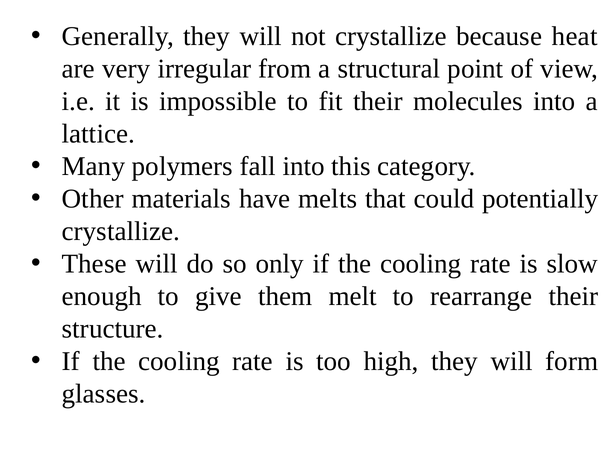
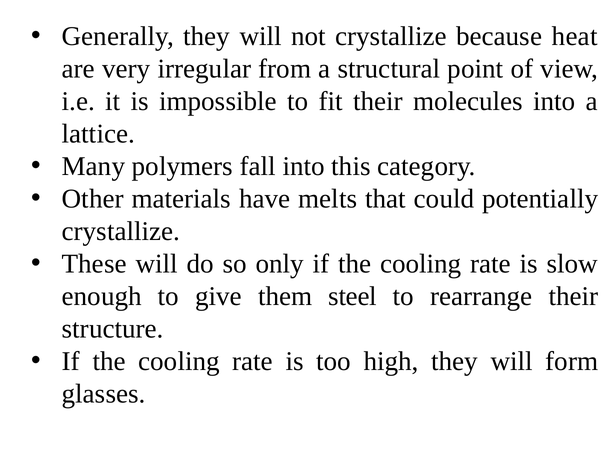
melt: melt -> steel
